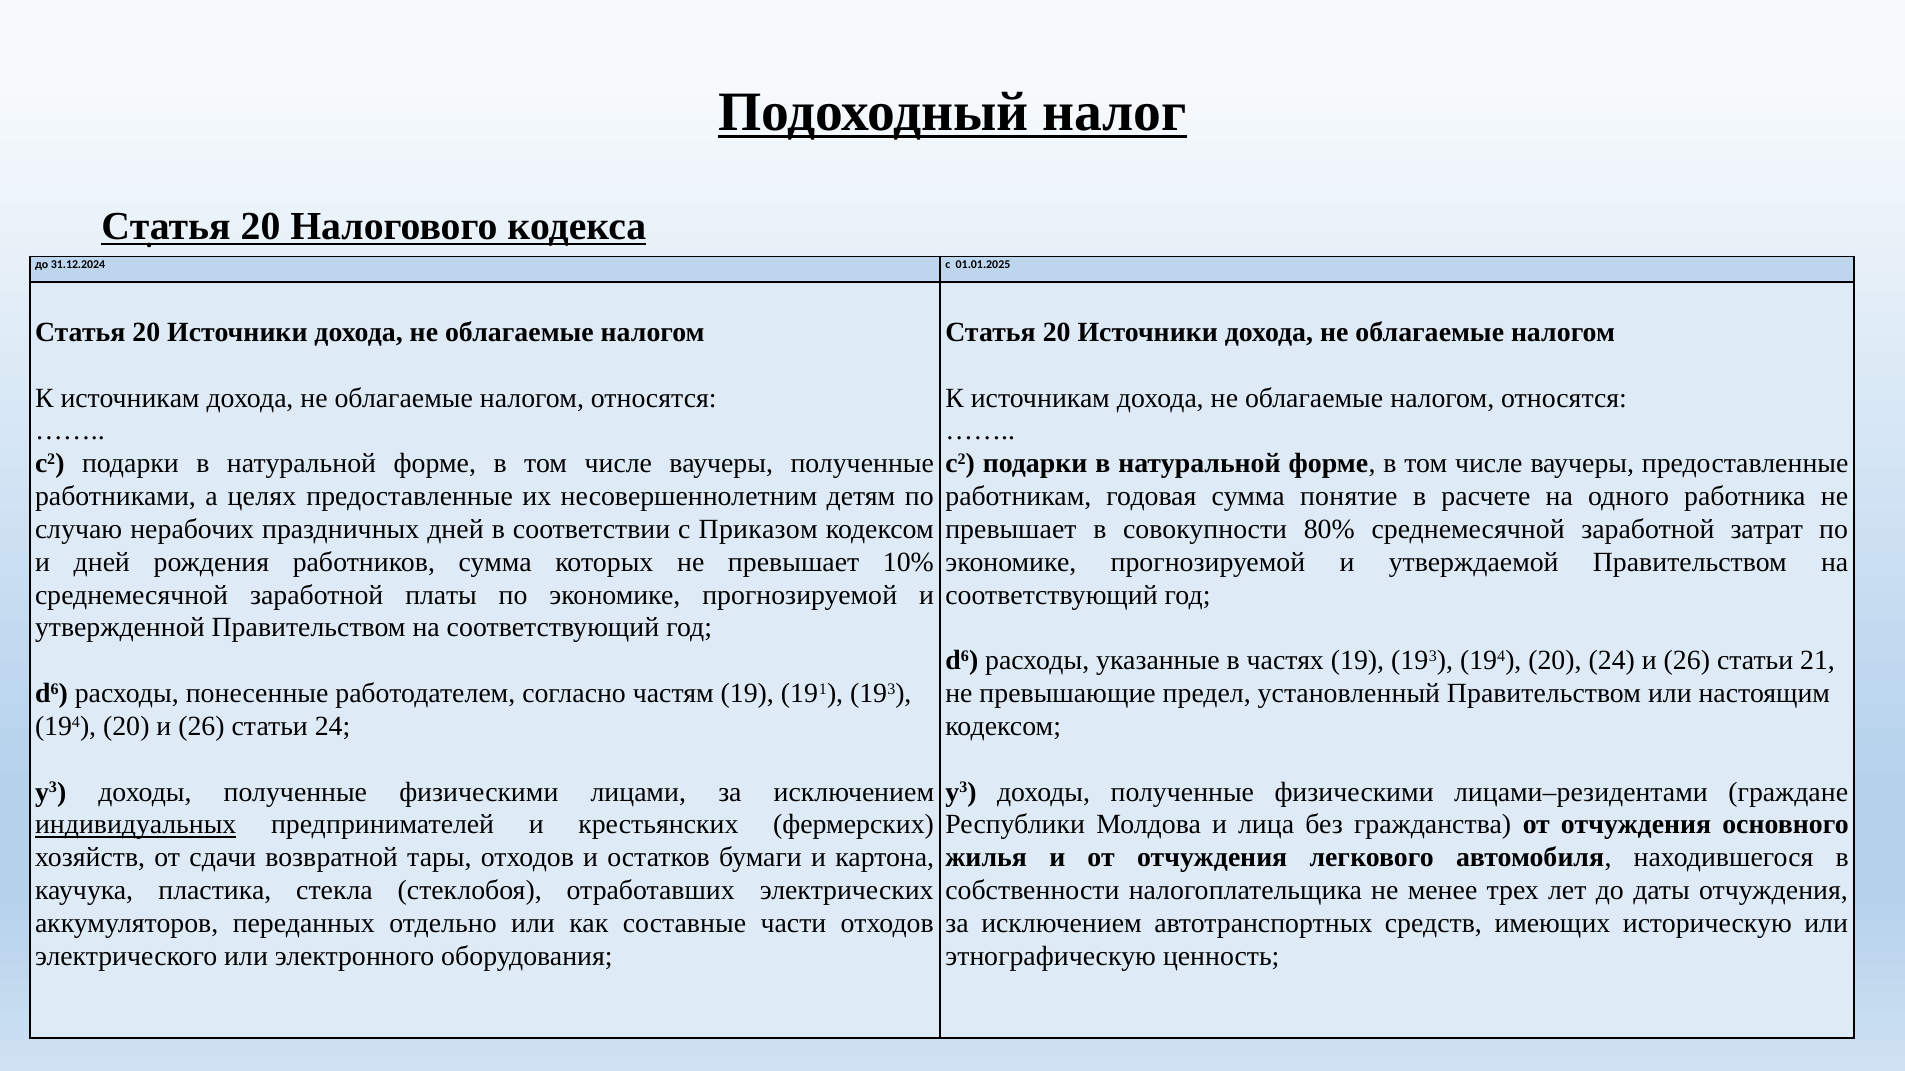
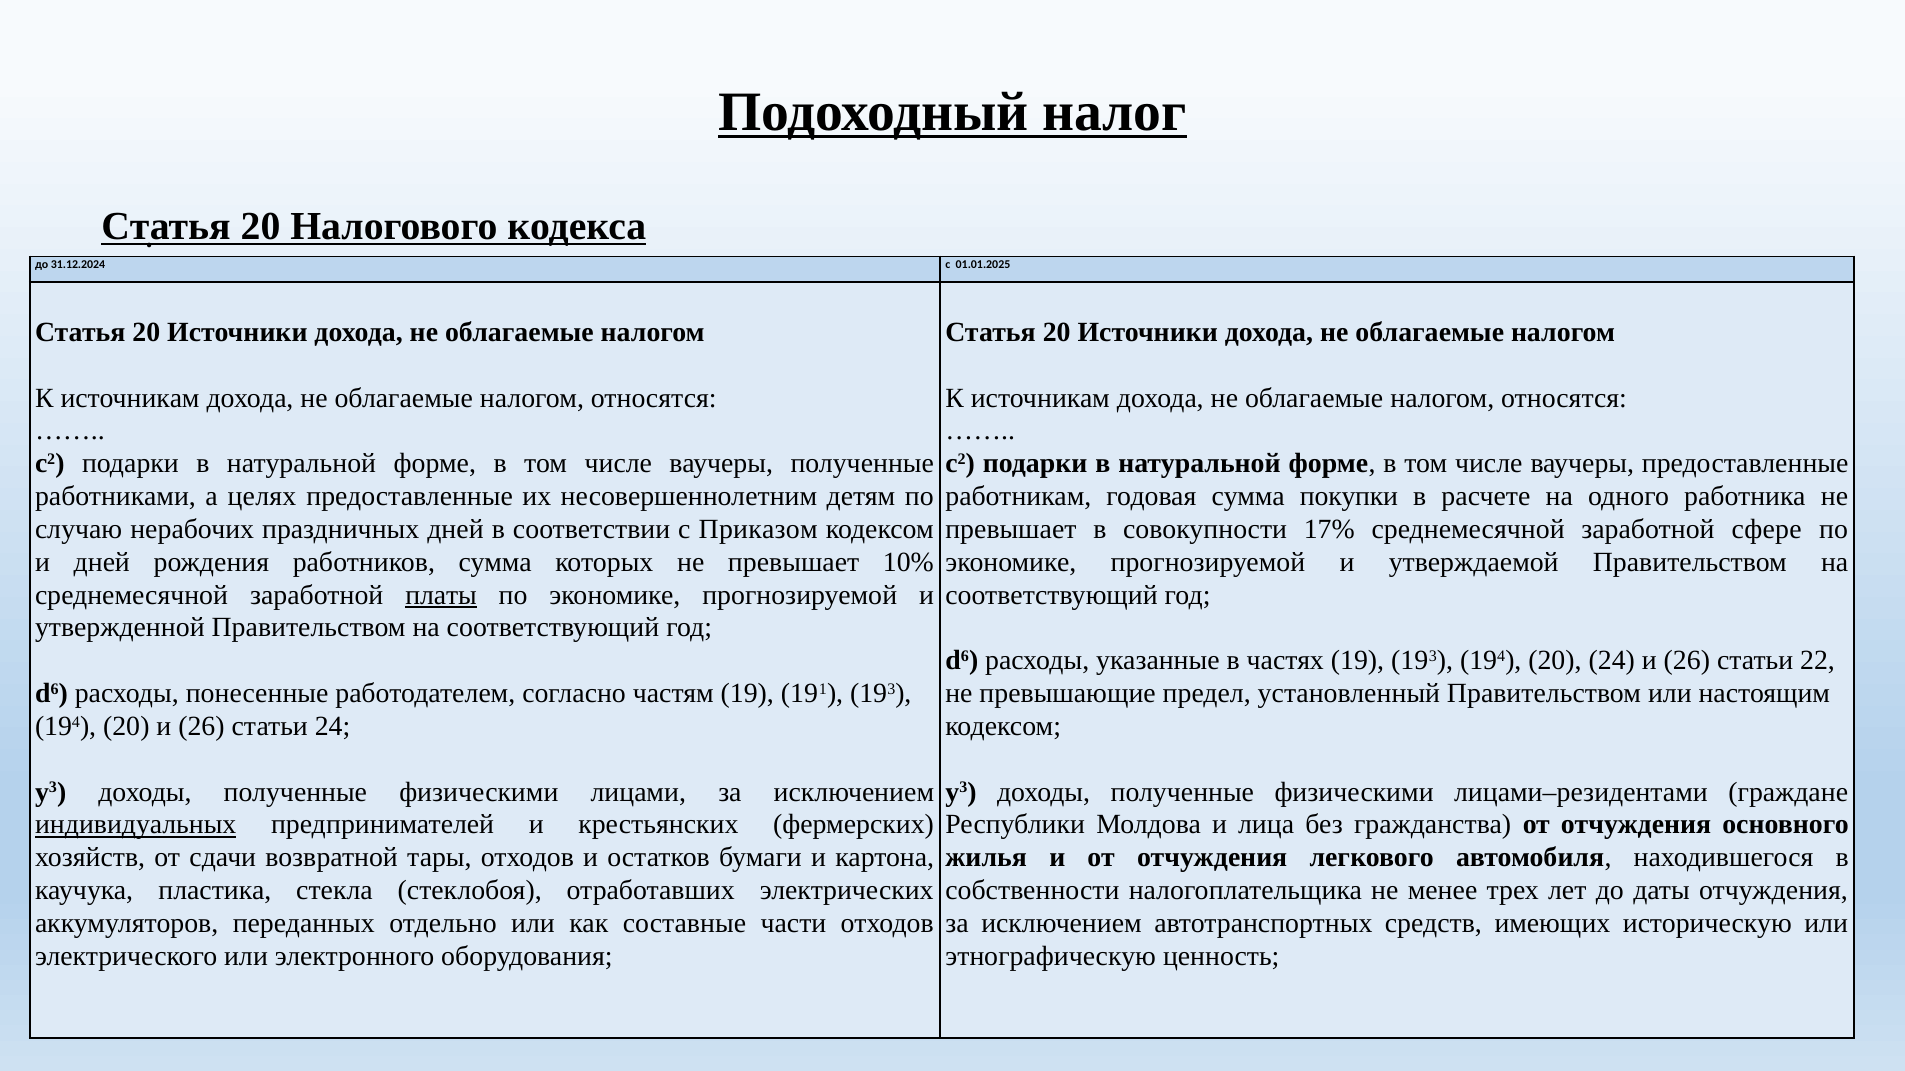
понятие: понятие -> покупки
80%: 80% -> 17%
затрат: затрат -> сфере
платы underline: none -> present
21: 21 -> 22
